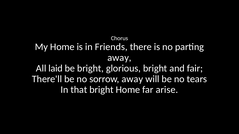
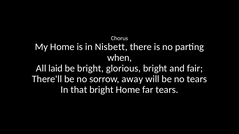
Friends: Friends -> Nisbett
away at (119, 58): away -> when
far arise: arise -> tears
